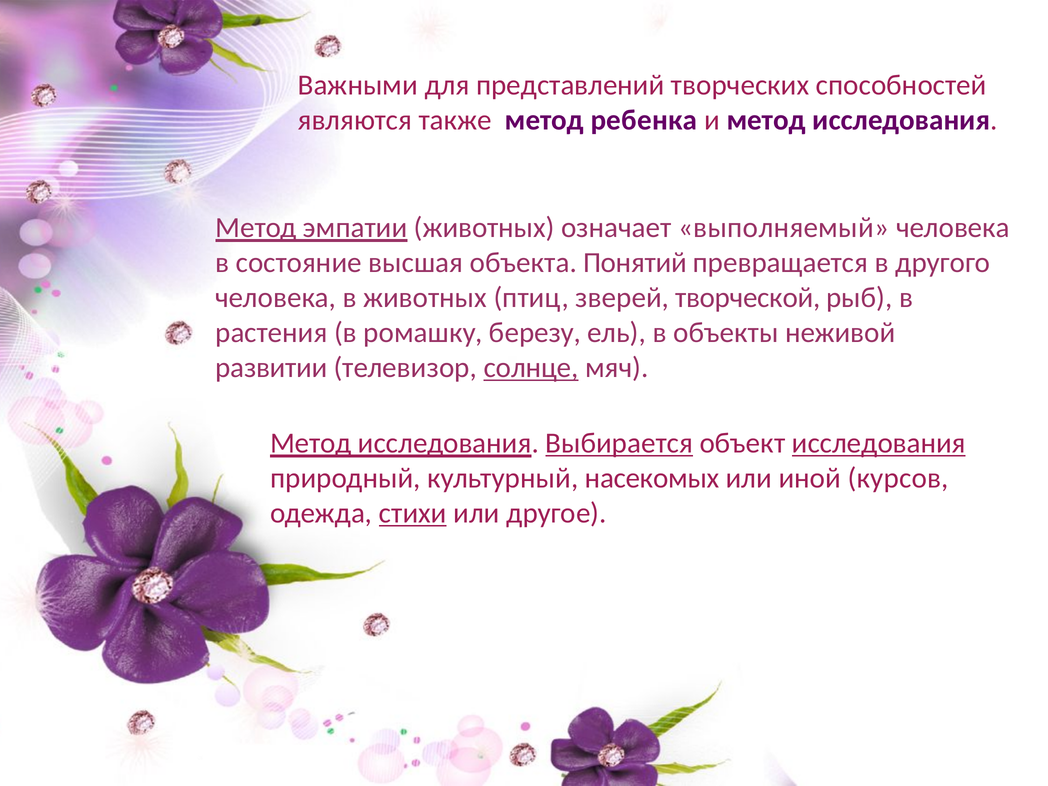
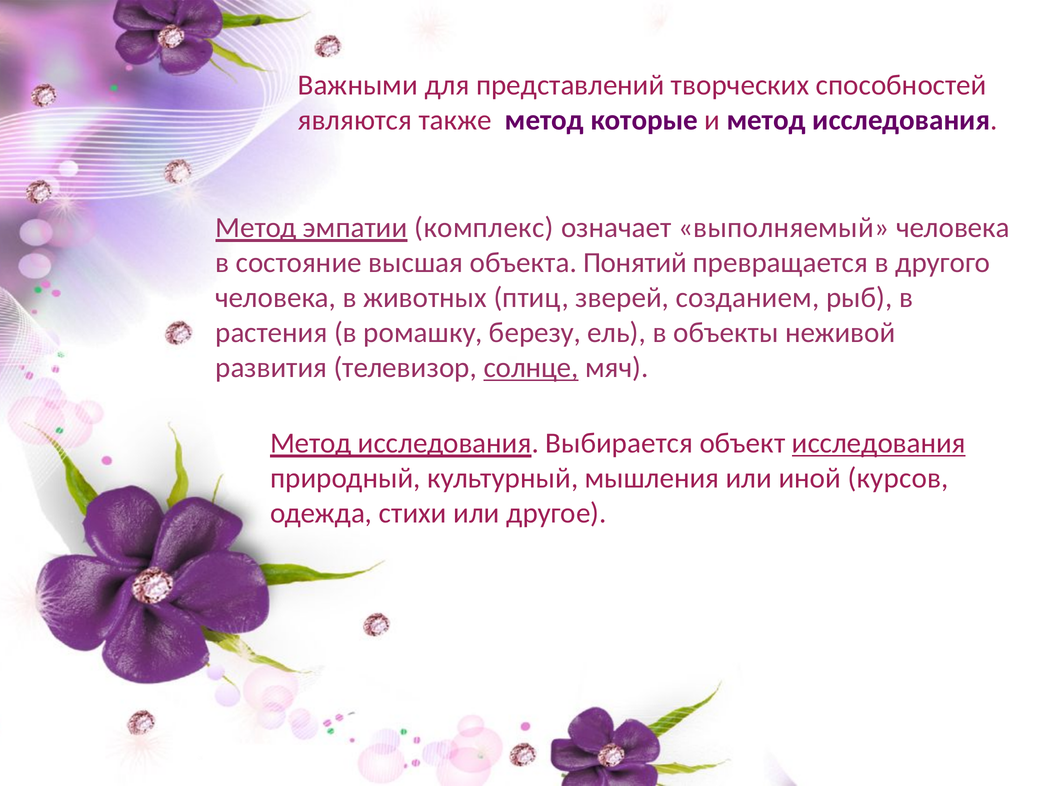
ребенка: ребенка -> которые
эмпатии животных: животных -> комплекс
творческой: творческой -> созданием
развитии: развитии -> развития
Выбирается underline: present -> none
насекомых: насекомых -> мышления
стихи underline: present -> none
